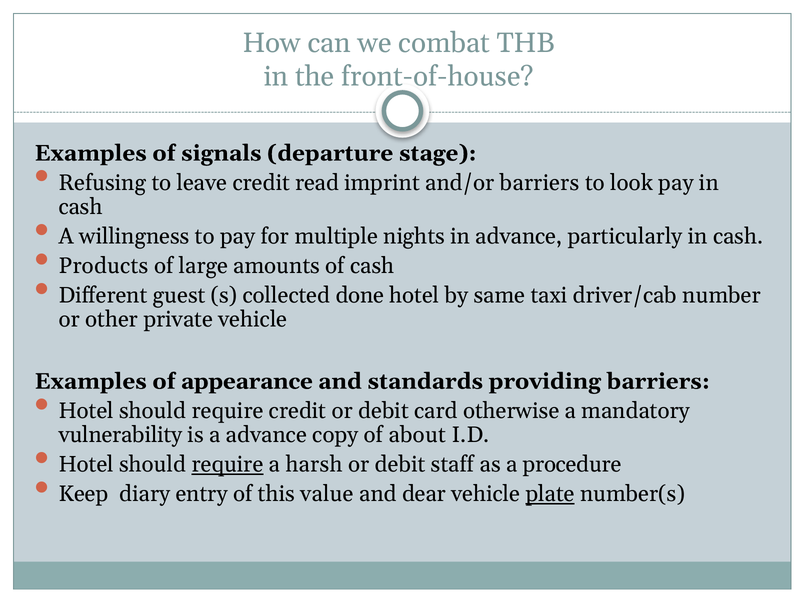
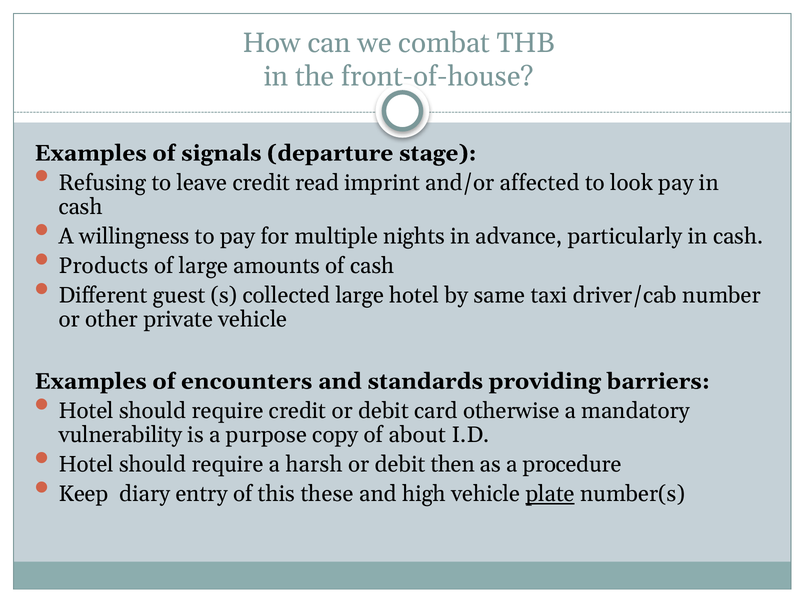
and/or barriers: barriers -> affected
collected done: done -> large
appearance: appearance -> encounters
a advance: advance -> purpose
require at (227, 465) underline: present -> none
staff: staff -> then
value: value -> these
dear: dear -> high
